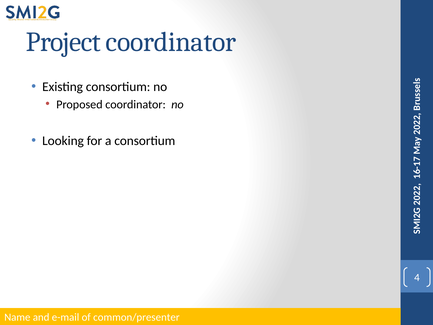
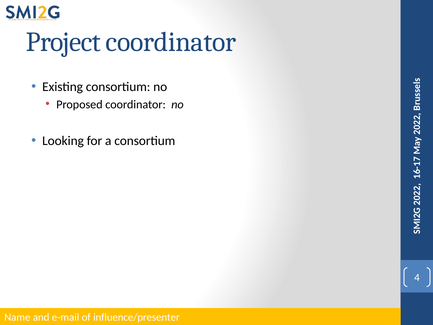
common/presenter: common/presenter -> influence/presenter
